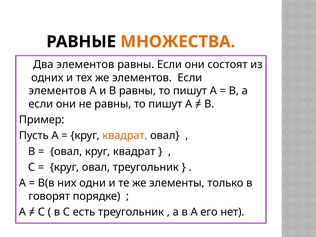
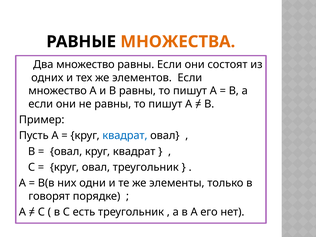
Два элементов: элементов -> множество
элементов at (57, 91): элементов -> множество
квадрат at (125, 136) colour: orange -> blue
